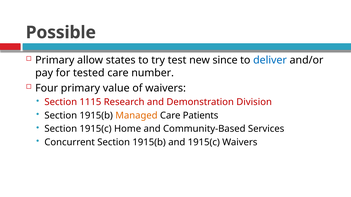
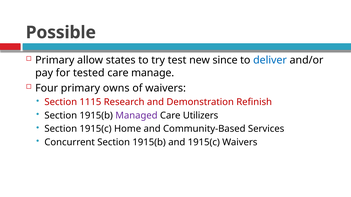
number: number -> manage
value: value -> owns
Division: Division -> Refinish
Managed colour: orange -> purple
Patients: Patients -> Utilizers
